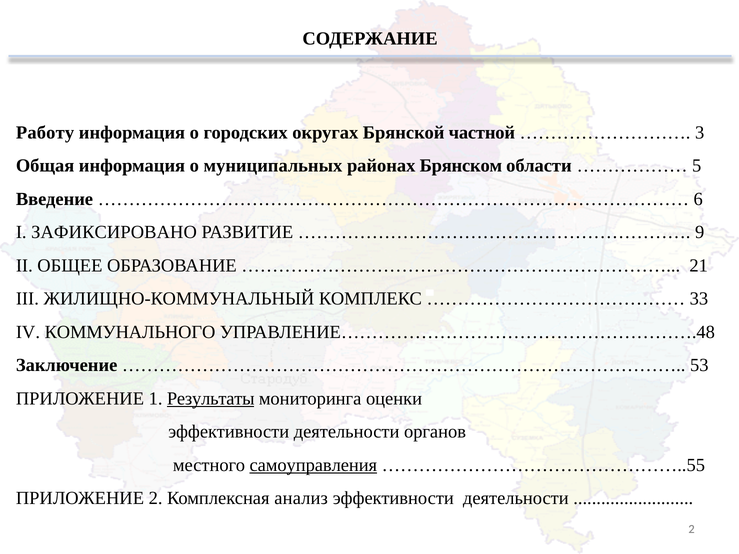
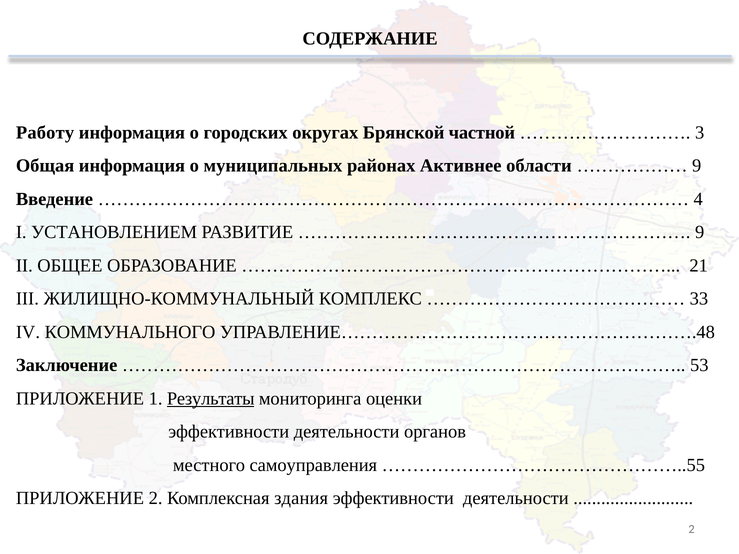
Брянском: Брянском -> Активнее
5 at (697, 166): 5 -> 9
6: 6 -> 4
ЗАФИКСИРОВАНО: ЗАФИКСИРОВАНО -> УСТАНОВЛЕНИЕМ
самоуправления underline: present -> none
анализ: анализ -> здания
